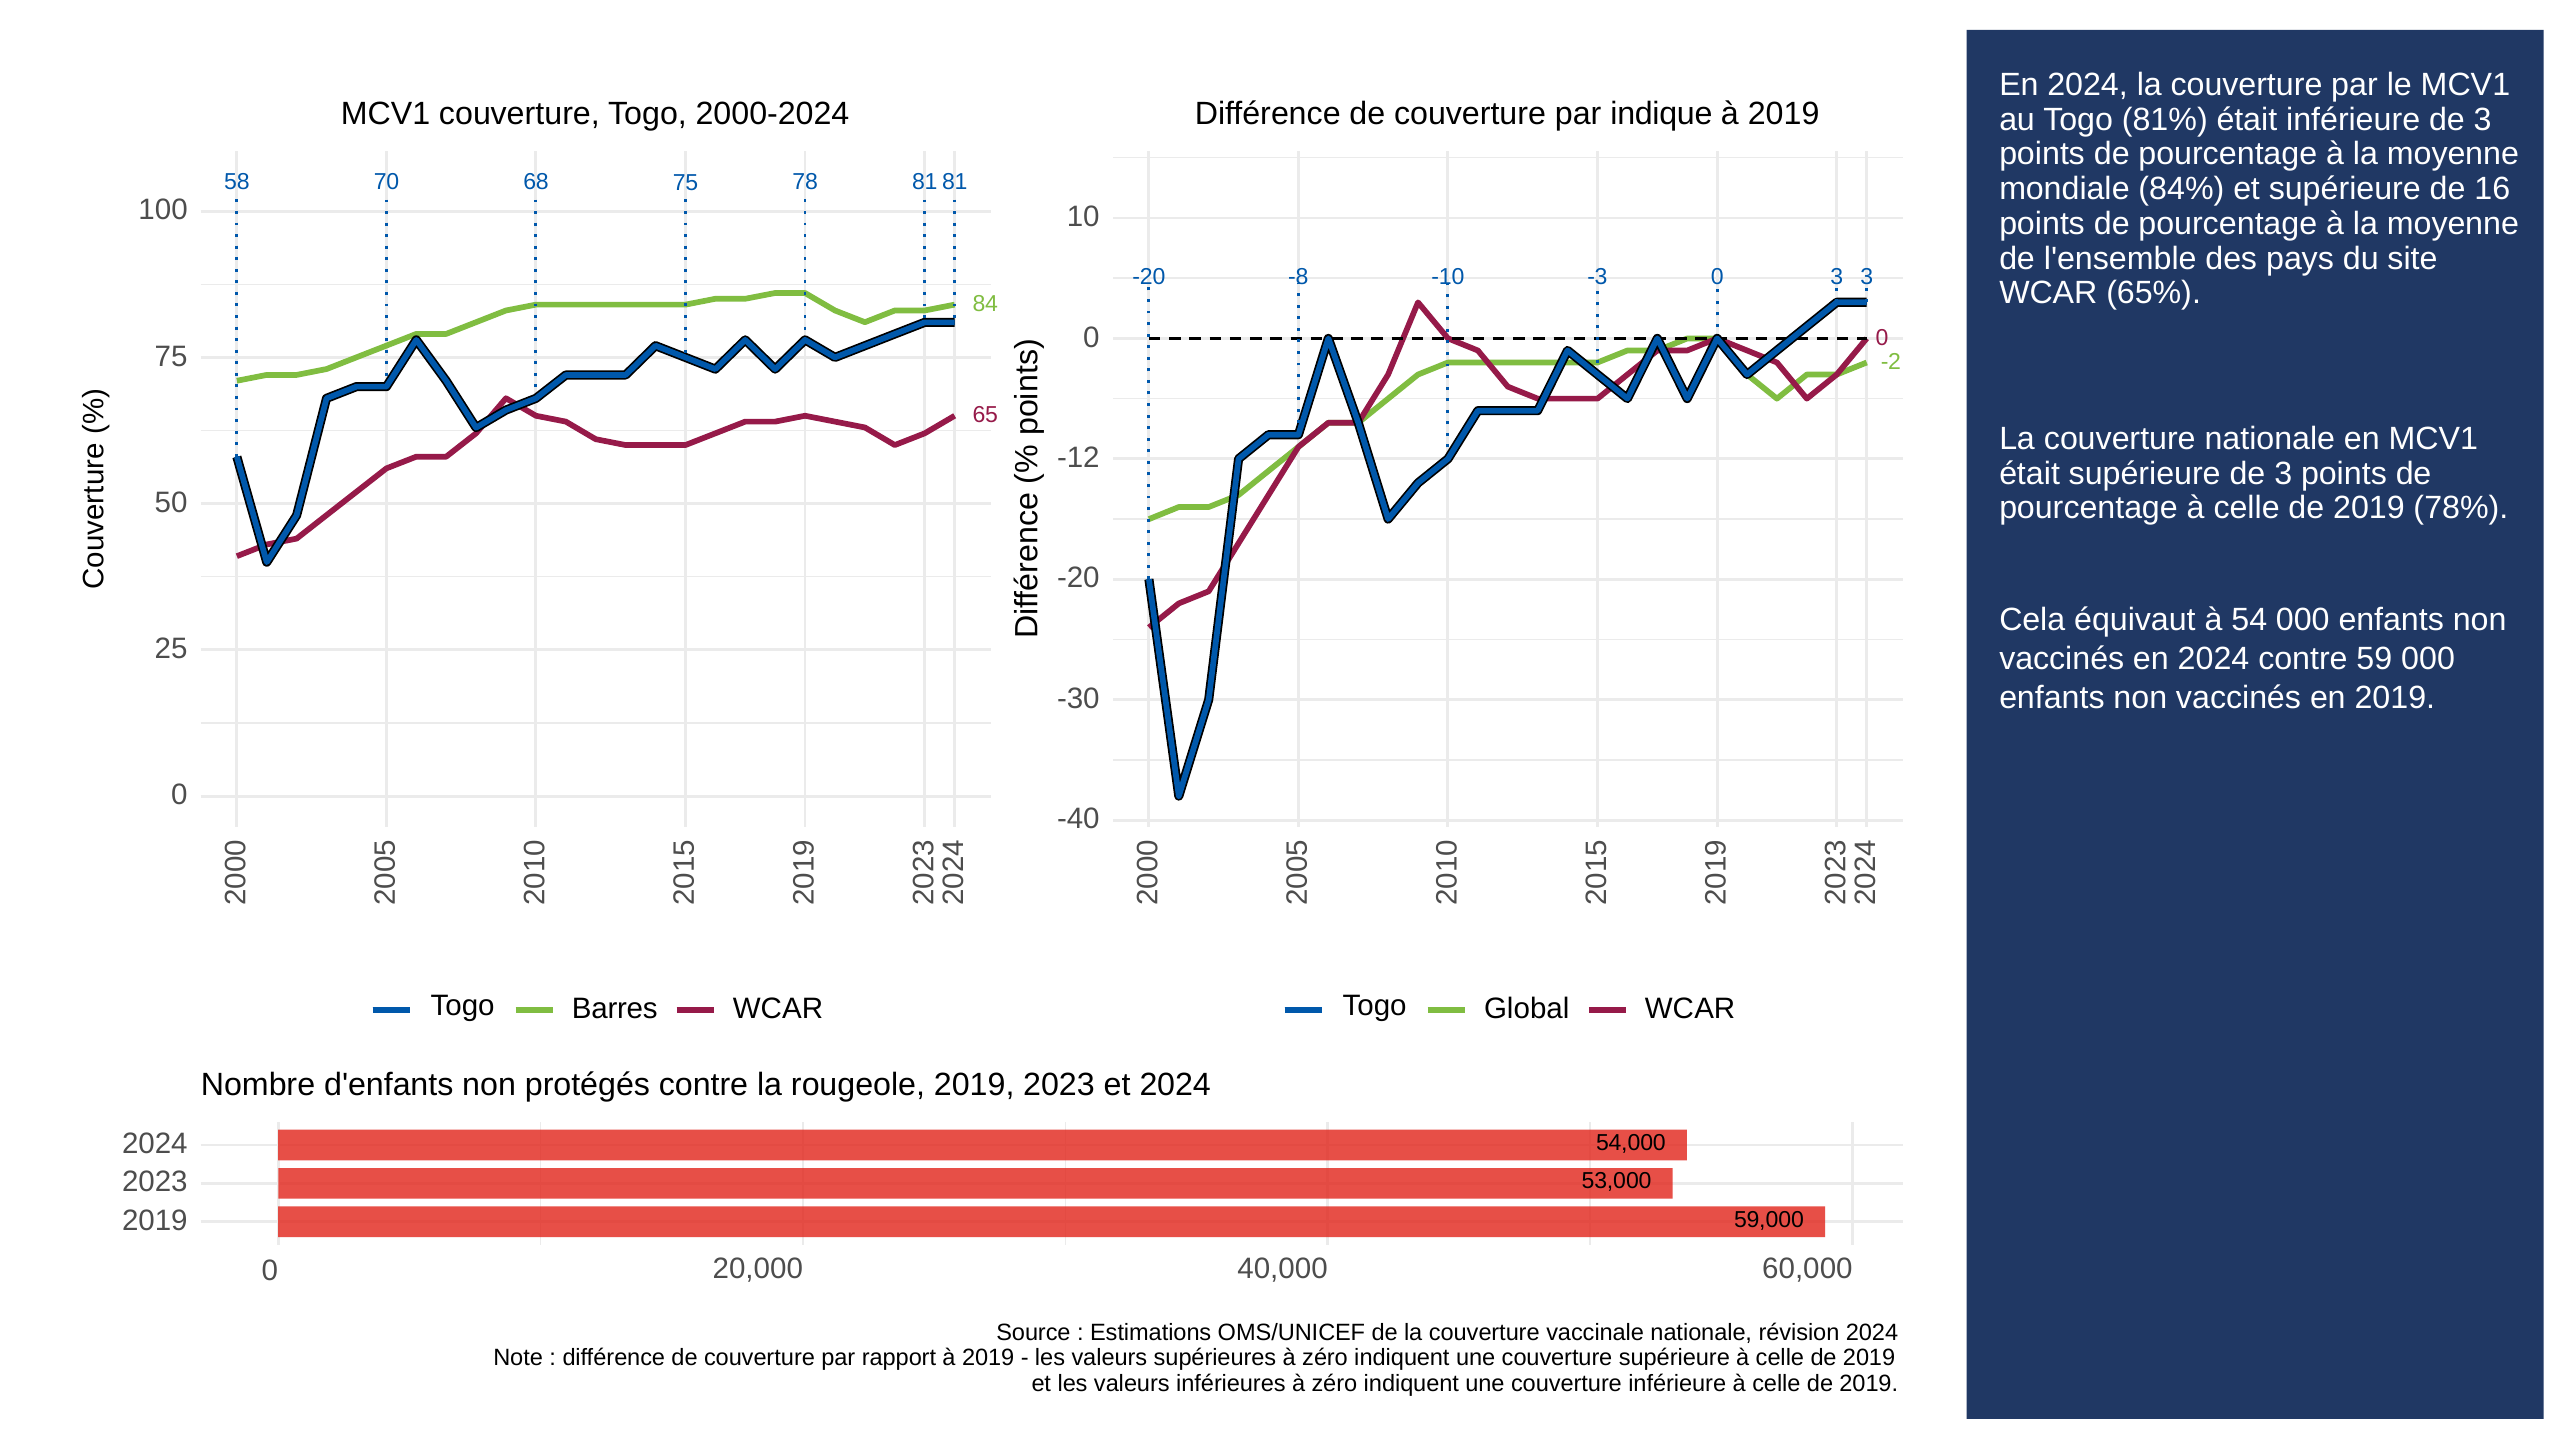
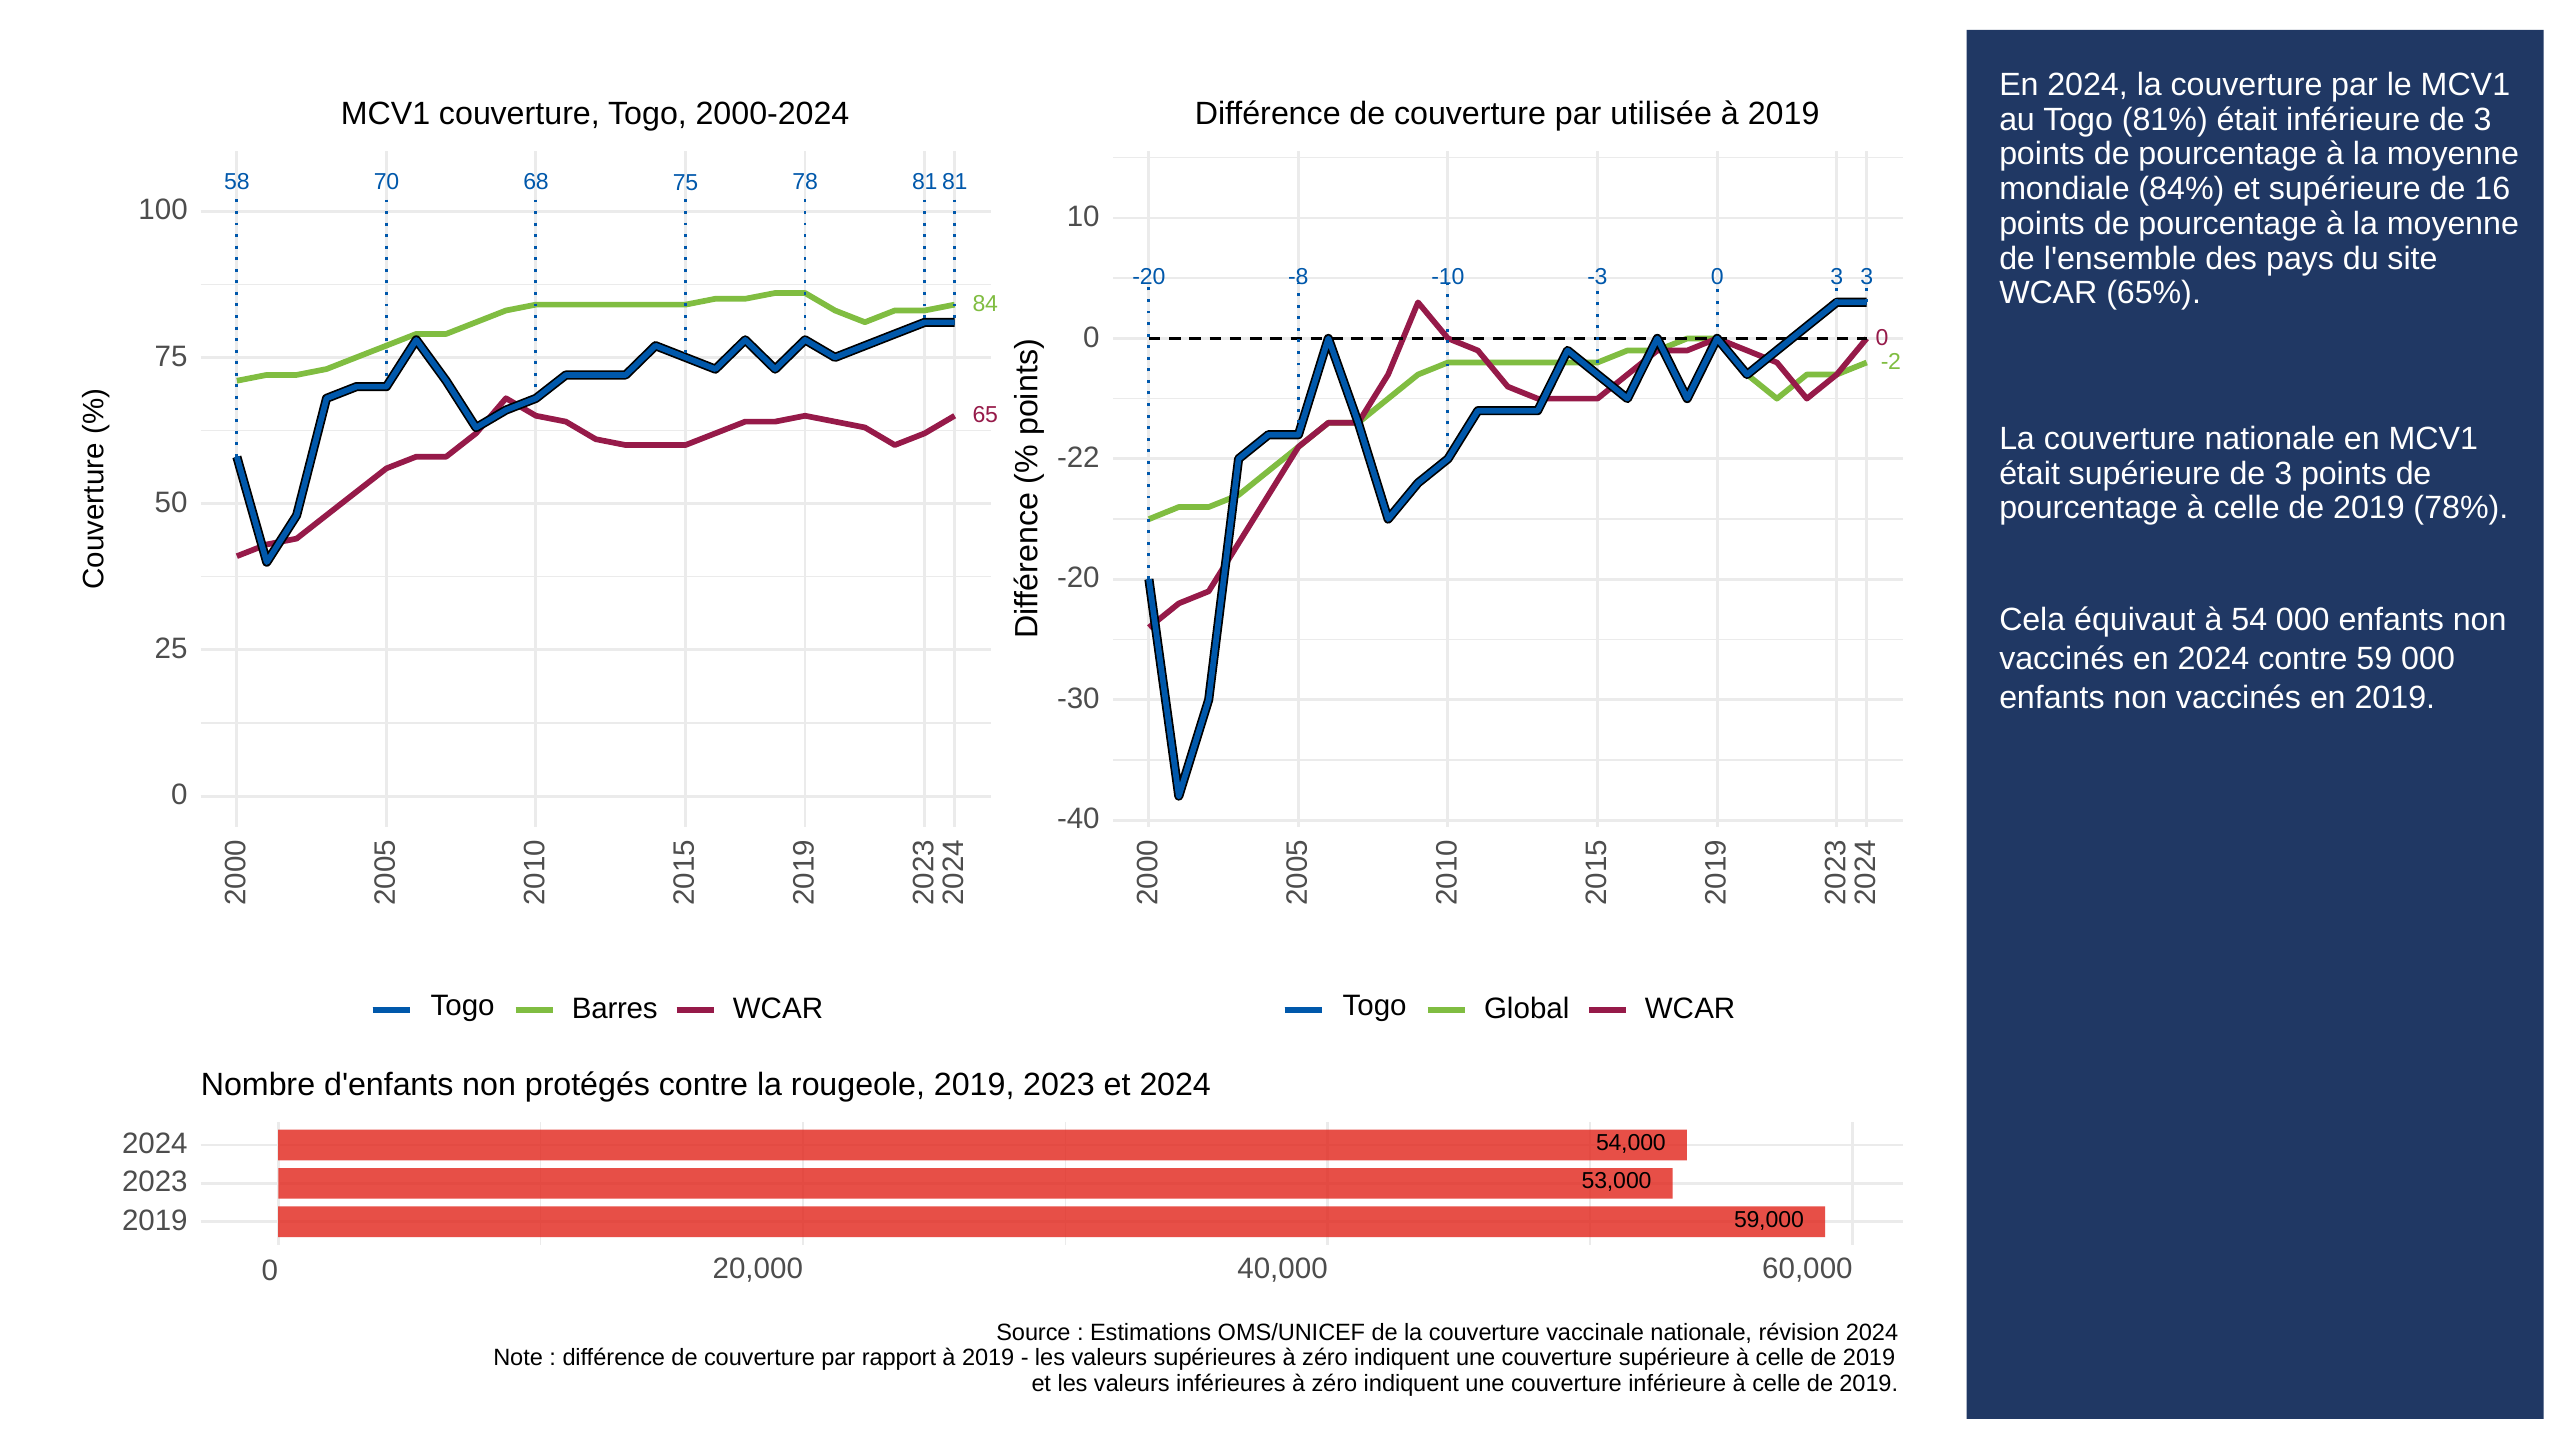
indique: indique -> utilisée
-12: -12 -> -22
